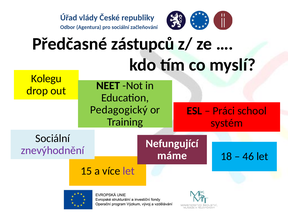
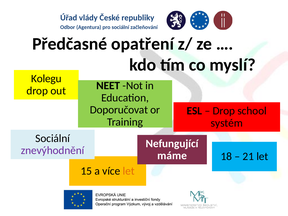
zástupců: zástupců -> opatření
Pedagogický: Pedagogický -> Doporučovat
Práci at (224, 111): Práci -> Drop
46: 46 -> 21
let at (129, 171) colour: purple -> orange
